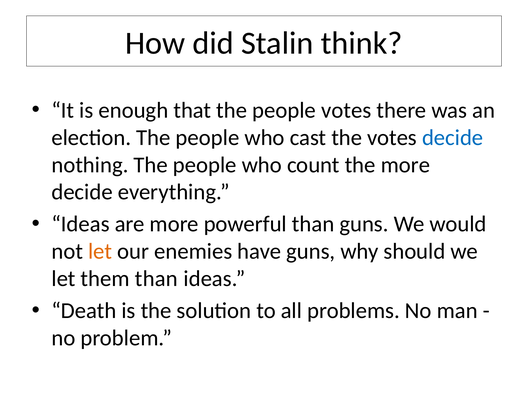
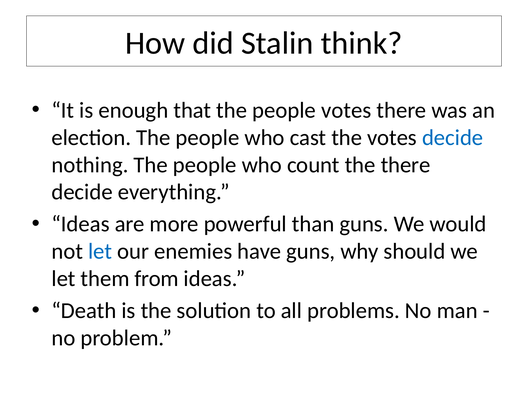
the more: more -> there
let at (100, 251) colour: orange -> blue
them than: than -> from
